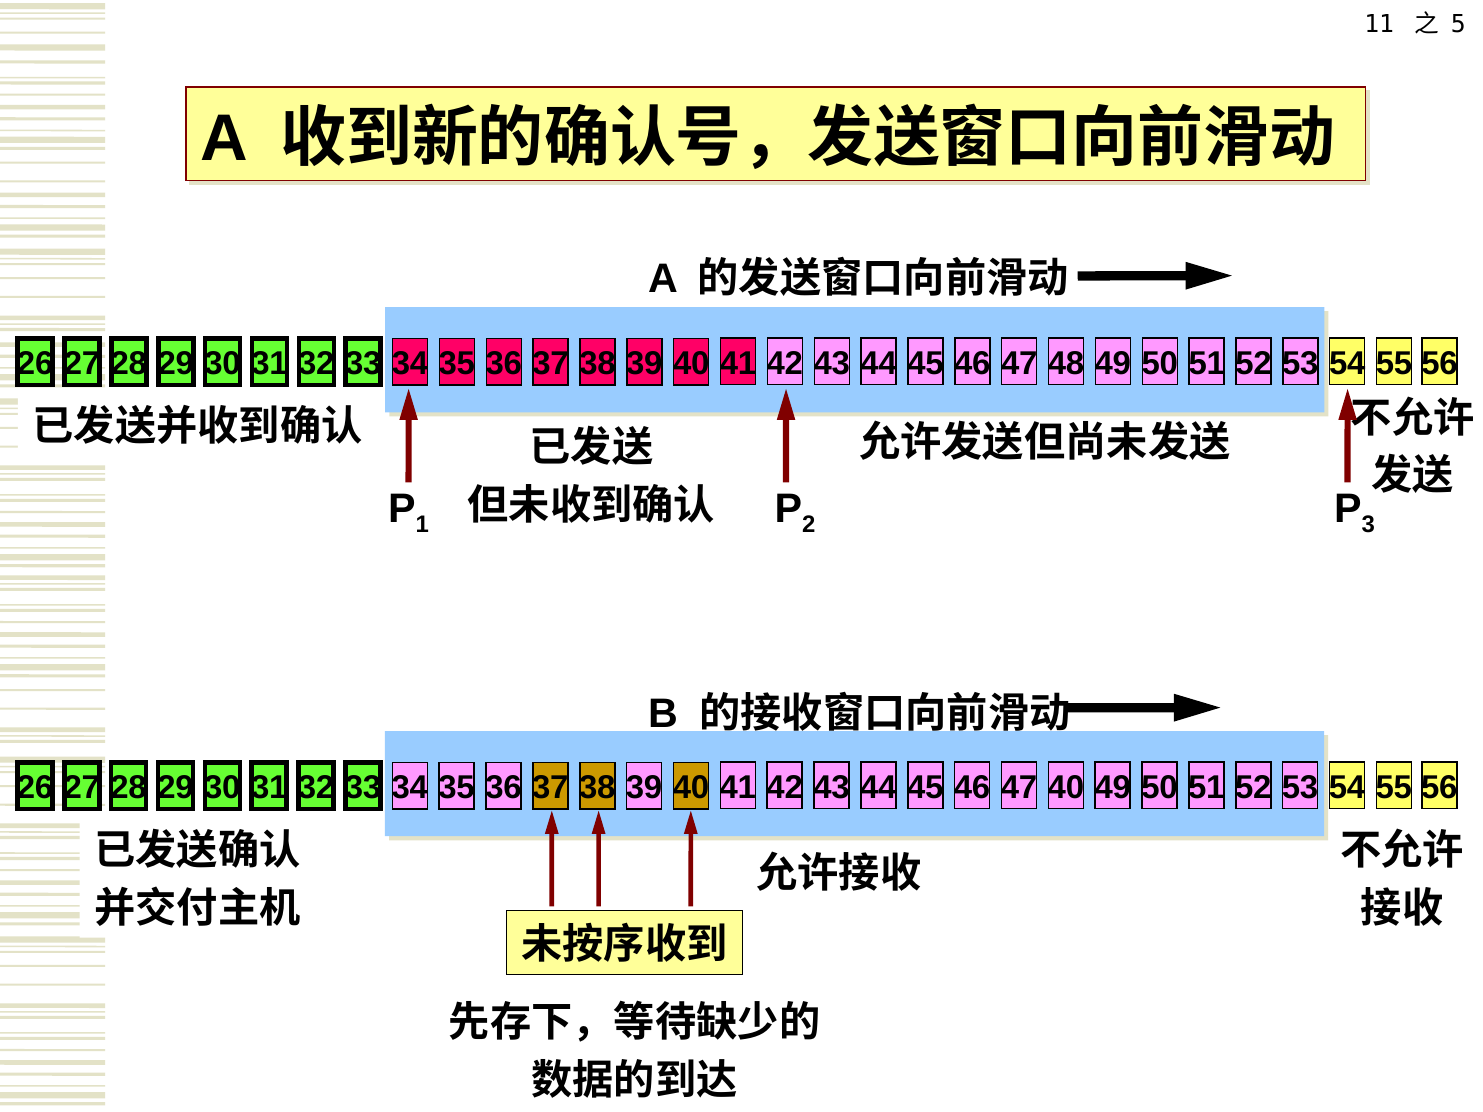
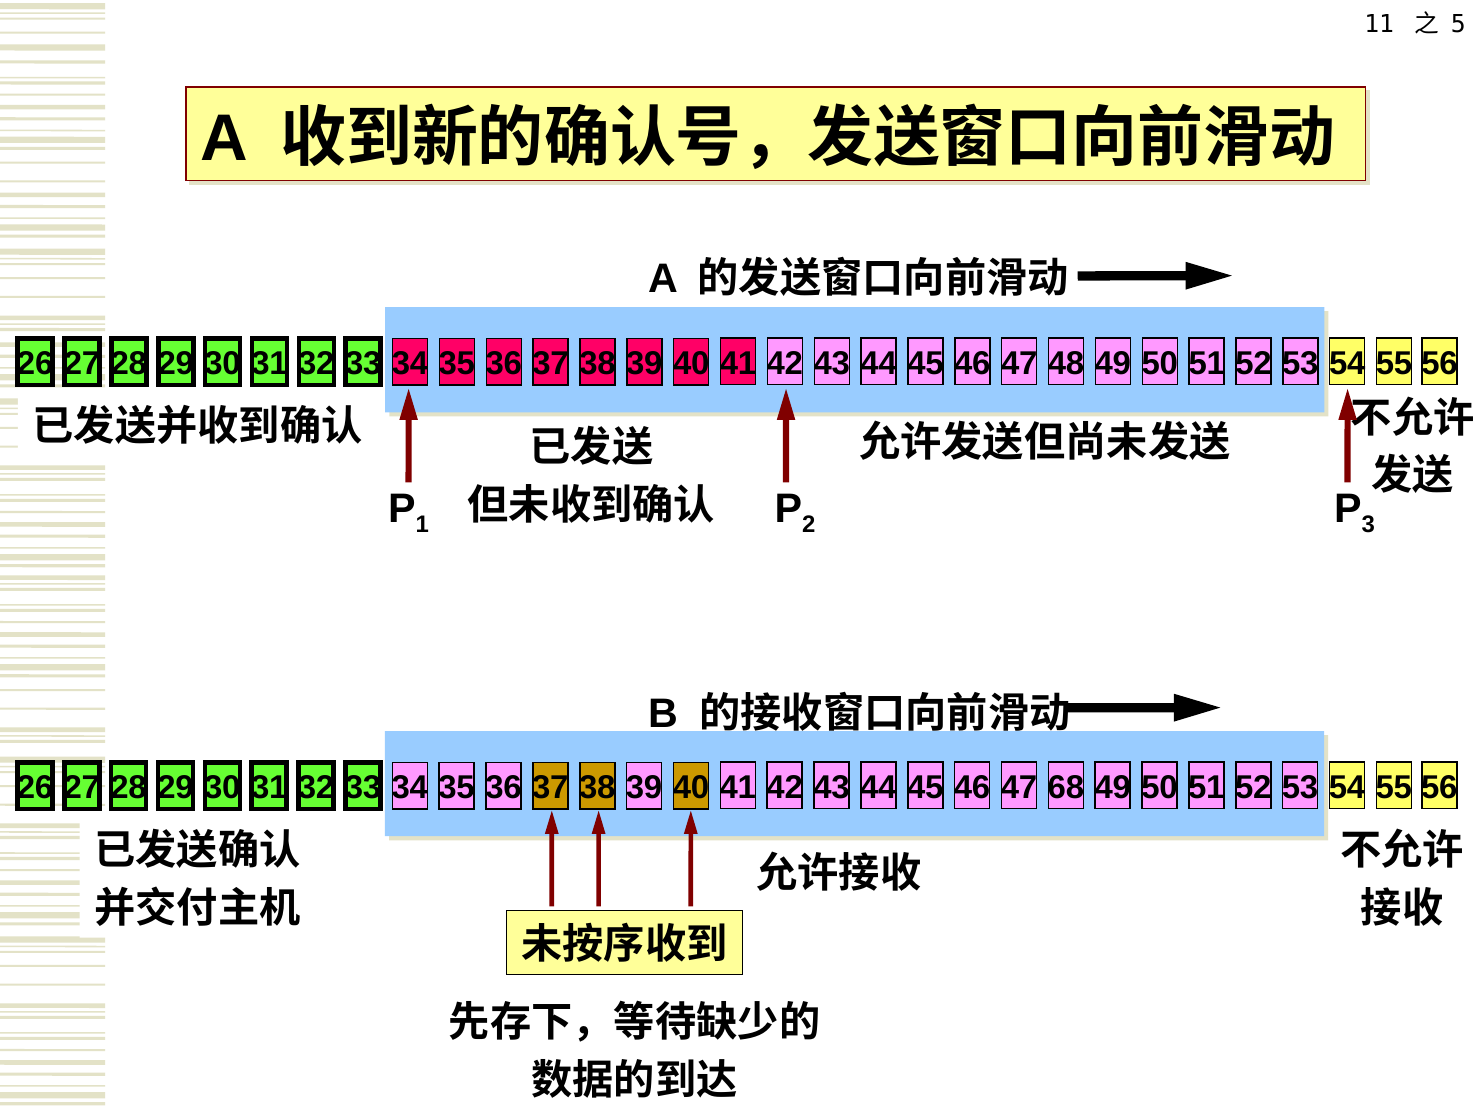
47 40: 40 -> 68
